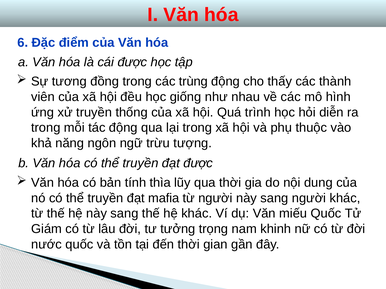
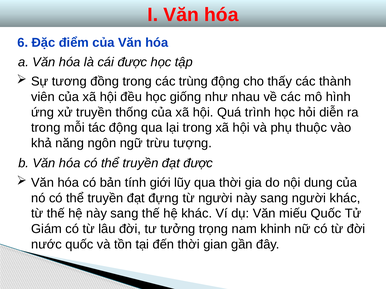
thìa: thìa -> giới
mafia: mafia -> đựng
